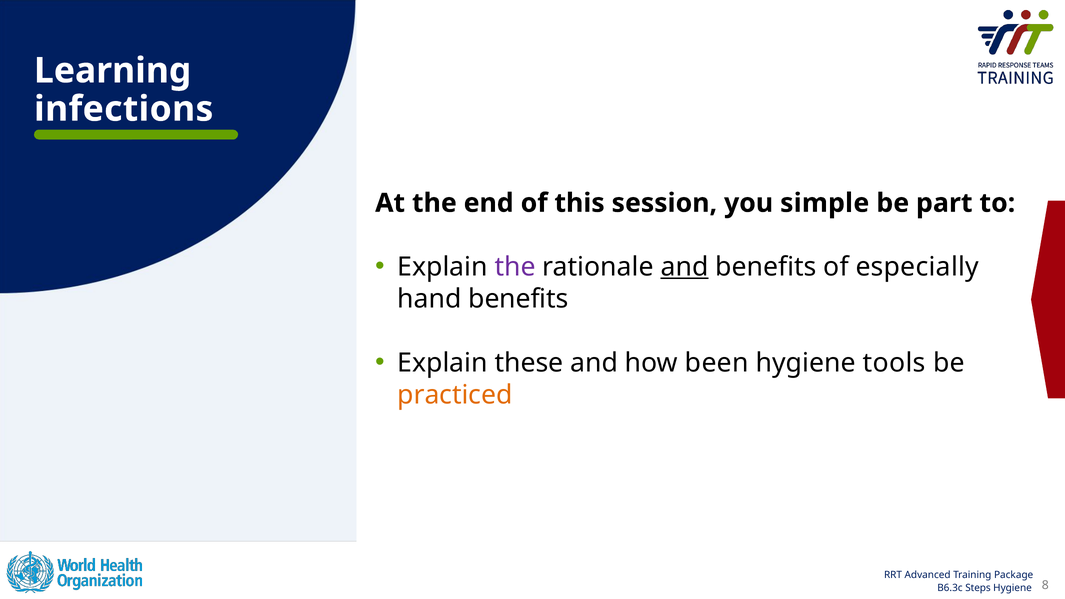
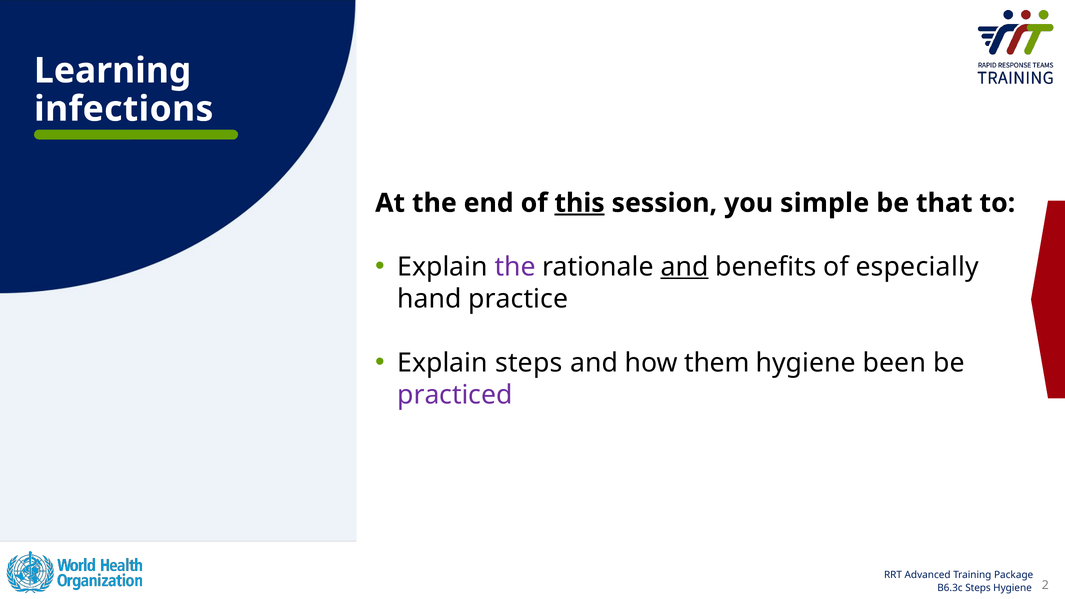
this underline: none -> present
part: part -> that
hand benefits: benefits -> practice
Explain these: these -> steps
been: been -> them
tools: tools -> been
practiced colour: orange -> purple
8: 8 -> 2
